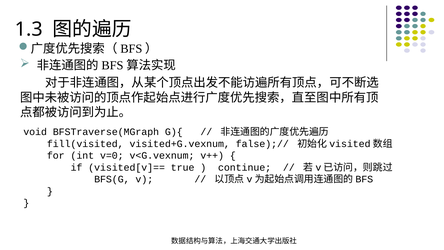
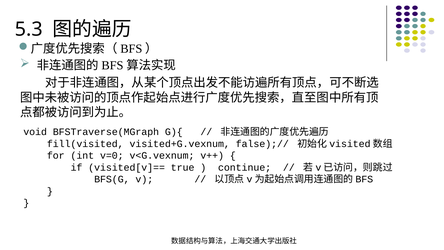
1.3: 1.3 -> 5.3
